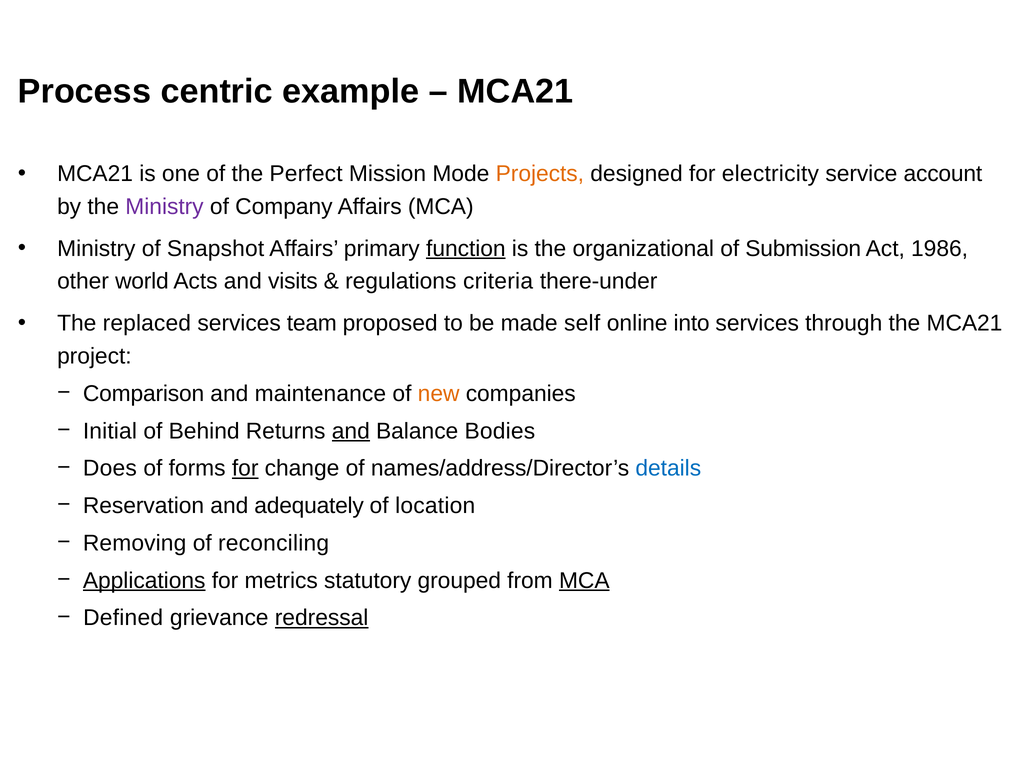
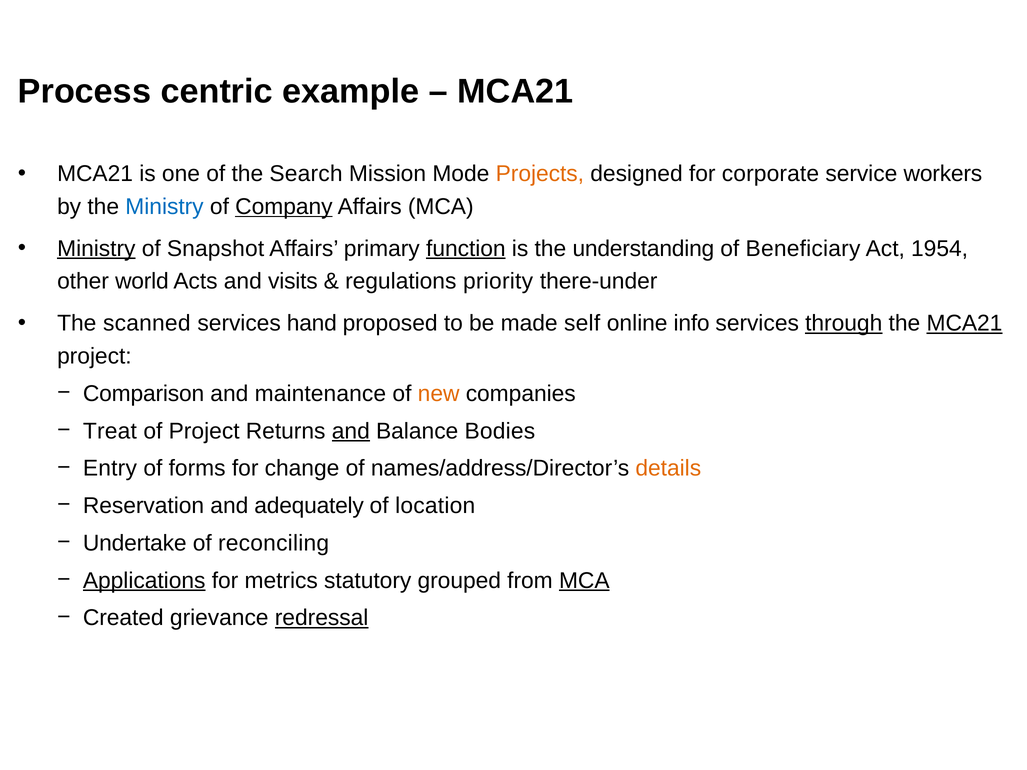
Perfect: Perfect -> Search
electricity: electricity -> corporate
account: account -> workers
Ministry at (165, 207) colour: purple -> blue
Company underline: none -> present
Ministry at (96, 249) underline: none -> present
organizational: organizational -> understanding
Submission: Submission -> Beneficiary
1986: 1986 -> 1954
criteria: criteria -> priority
replaced: replaced -> scanned
team: team -> hand
into: into -> info
through underline: none -> present
MCA21 at (964, 323) underline: none -> present
Initial: Initial -> Treat
of Behind: Behind -> Project
Does: Does -> Entry
for at (245, 469) underline: present -> none
details colour: blue -> orange
Removing: Removing -> Undertake
Defined: Defined -> Created
